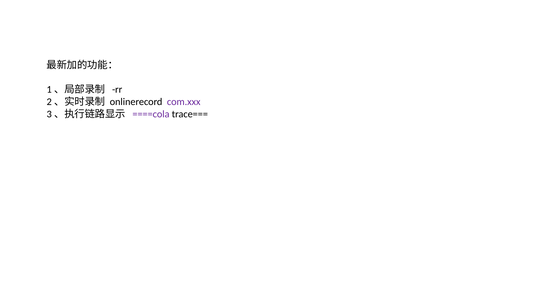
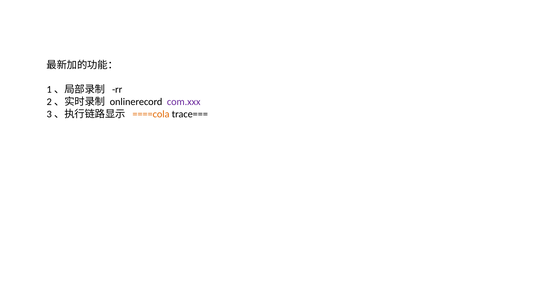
====cola colour: purple -> orange
